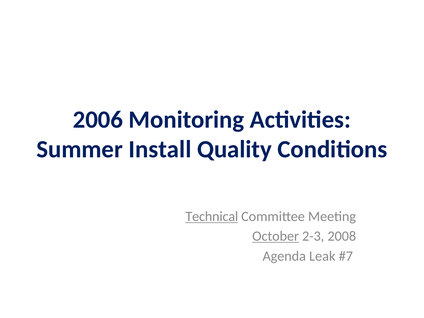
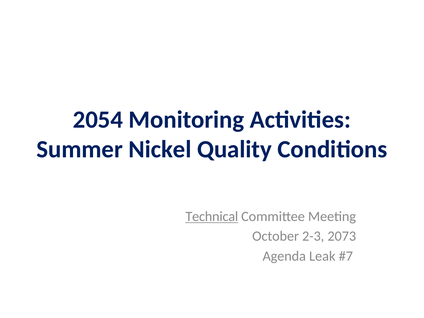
2006: 2006 -> 2054
Install: Install -> Nickel
October underline: present -> none
2008: 2008 -> 2073
